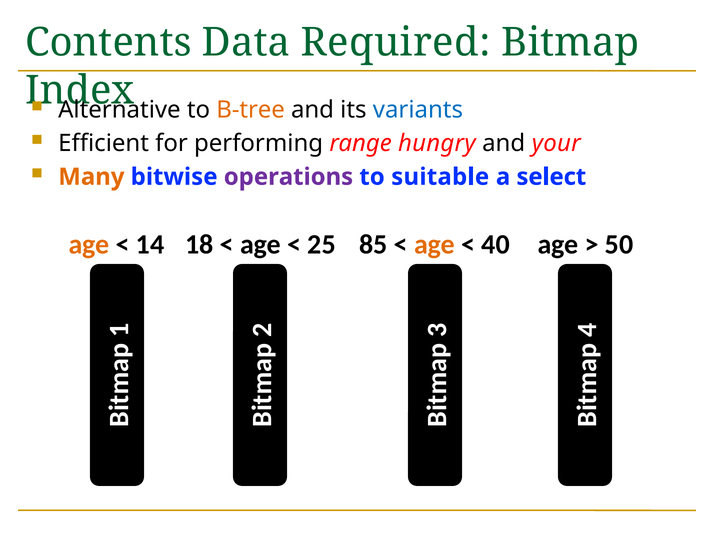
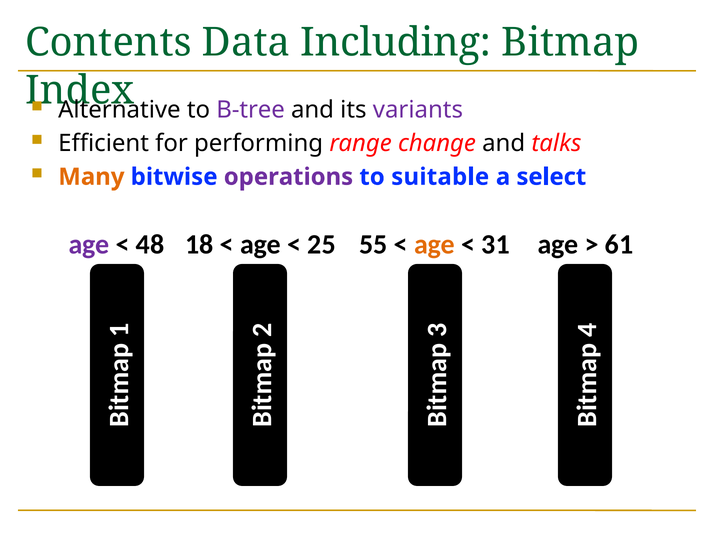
Required: Required -> Including
B-tree colour: orange -> purple
variants colour: blue -> purple
hungry: hungry -> change
your: your -> talks
age at (89, 244) colour: orange -> purple
14: 14 -> 48
85: 85 -> 55
40: 40 -> 31
50: 50 -> 61
